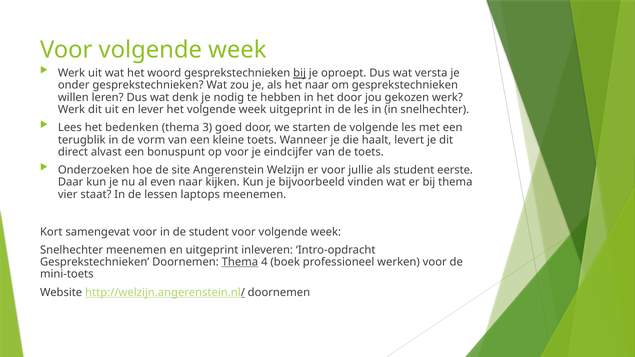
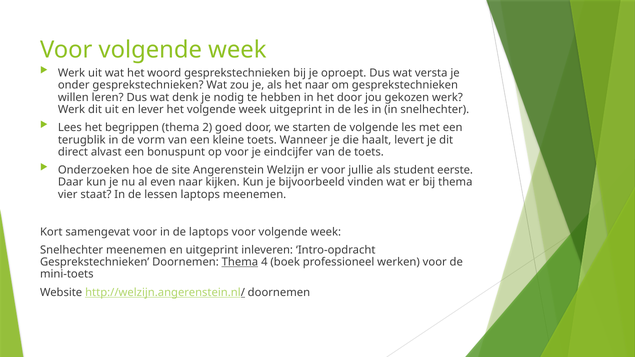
bij at (300, 73) underline: present -> none
bedenken: bedenken -> begrippen
3: 3 -> 2
de student: student -> laptops
